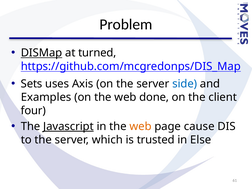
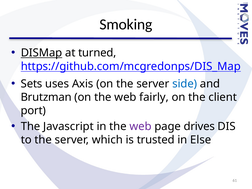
Problem: Problem -> Smoking
Examples: Examples -> Brutzman
done: done -> fairly
four: four -> port
Javascript underline: present -> none
web at (141, 126) colour: orange -> purple
cause: cause -> drives
